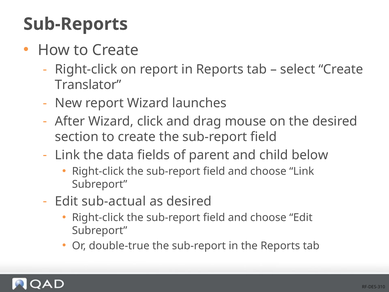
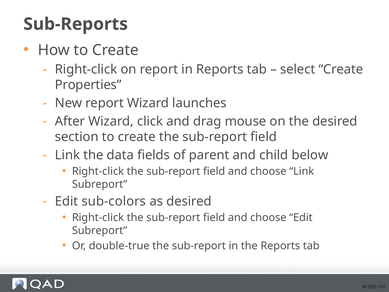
Translator: Translator -> Properties
sub-actual: sub-actual -> sub-colors
